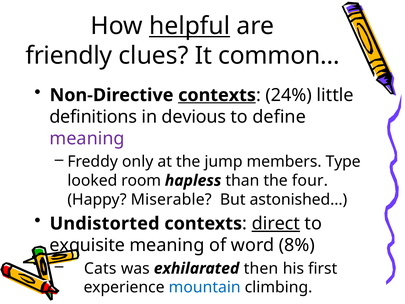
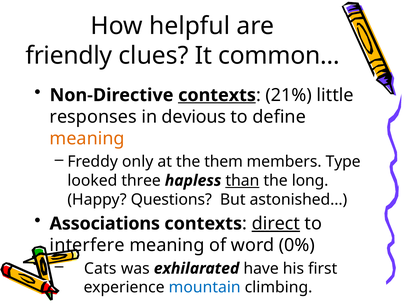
helpful underline: present -> none
24%: 24% -> 21%
definitions: definitions -> responses
meaning at (87, 138) colour: purple -> orange
jump: jump -> them
room: room -> three
than underline: none -> present
four: four -> long
Miserable: Miserable -> Questions
Undistorted: Undistorted -> Associations
exquisite: exquisite -> interfere
8%: 8% -> 0%
then: then -> have
